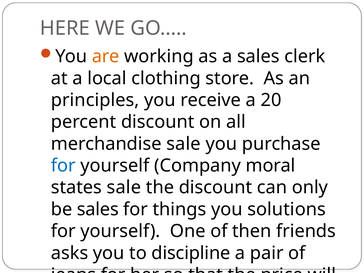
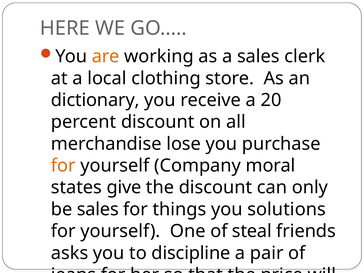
principles: principles -> dictionary
merchandise sale: sale -> lose
for at (63, 166) colour: blue -> orange
states sale: sale -> give
then: then -> steal
